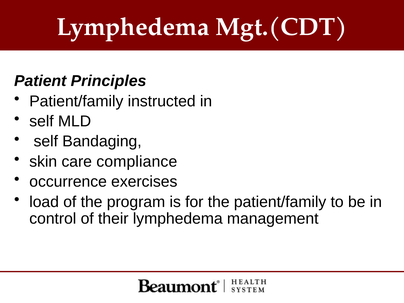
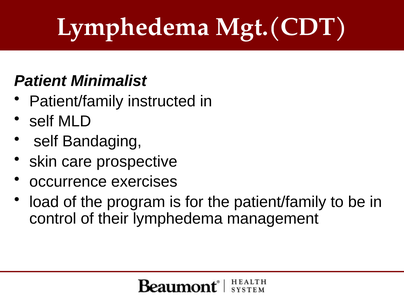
Principles: Principles -> Minimalist
compliance: compliance -> prospective
